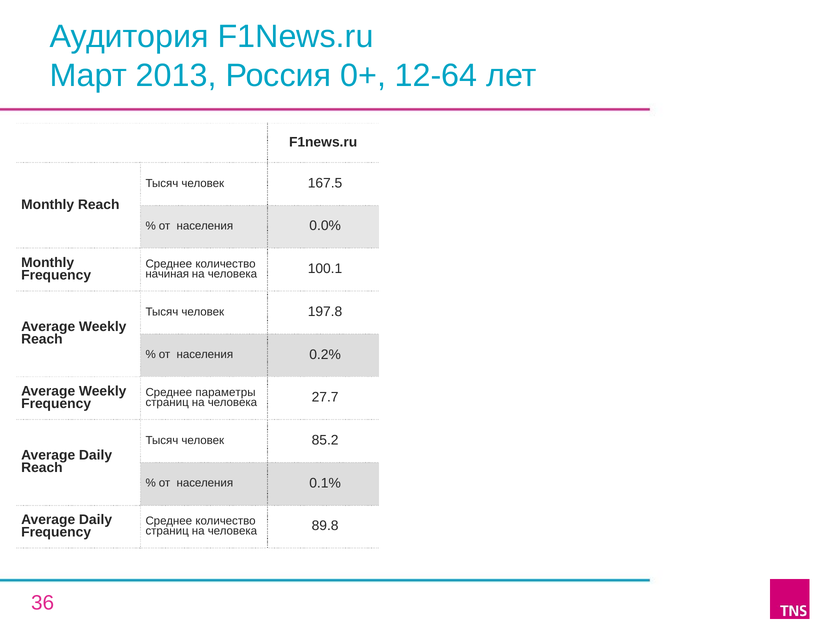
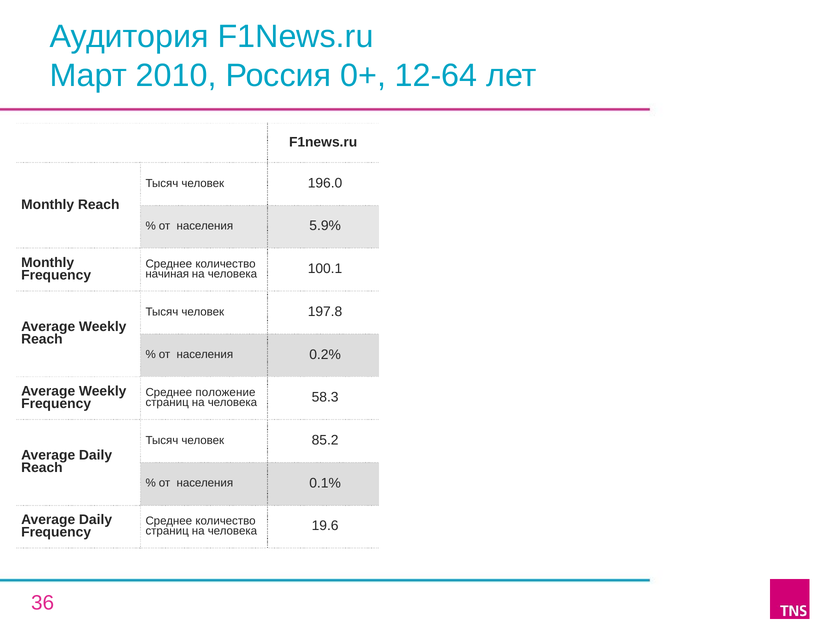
2013: 2013 -> 2010
167.5: 167.5 -> 196.0
0.0%: 0.0% -> 5.9%
параметры: параметры -> положение
27.7: 27.7 -> 58.3
89.8: 89.8 -> 19.6
